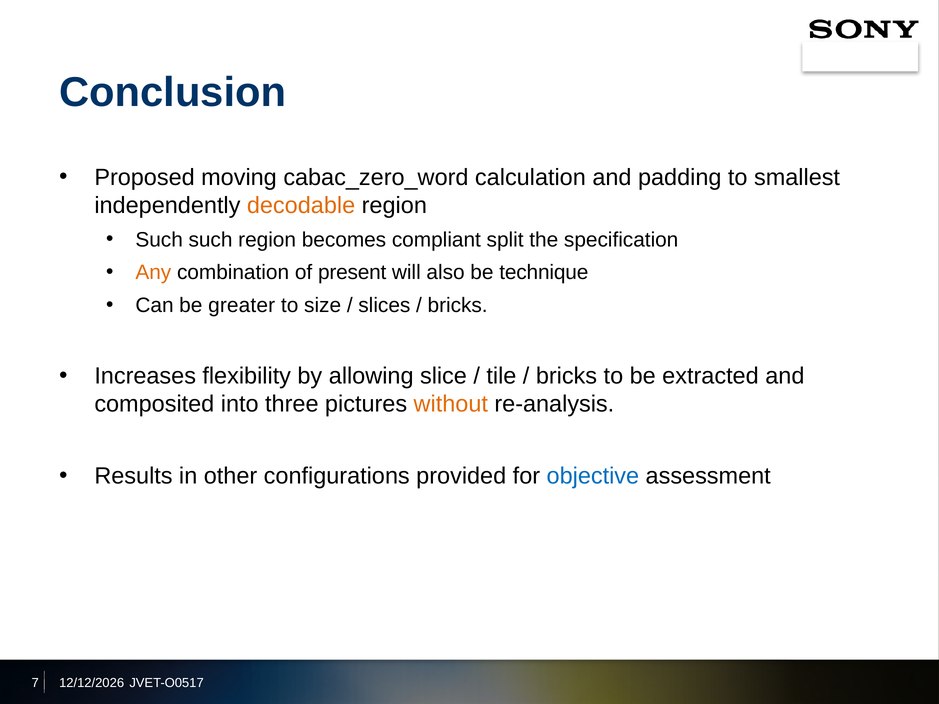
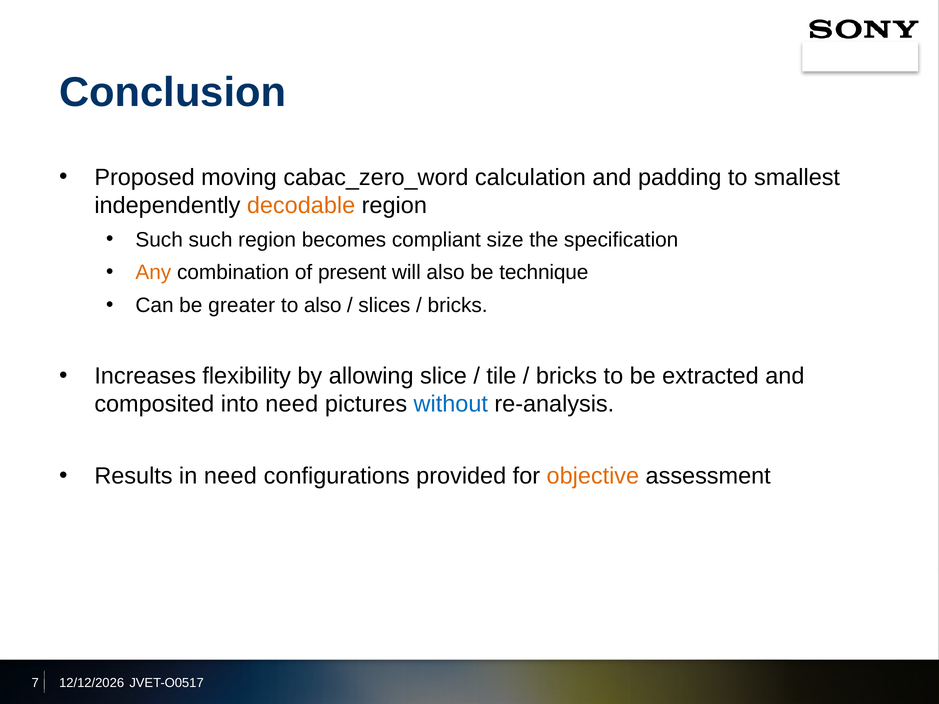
split: split -> size
to size: size -> also
into three: three -> need
without colour: orange -> blue
in other: other -> need
objective colour: blue -> orange
